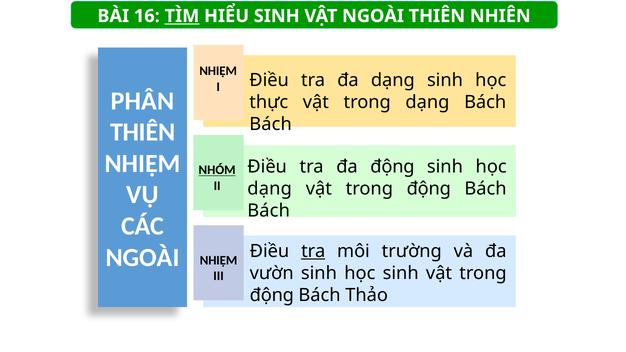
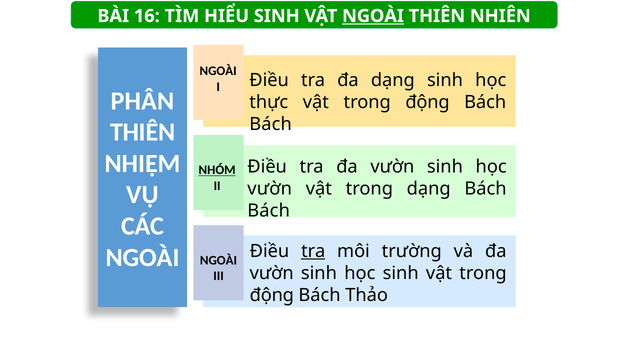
TÌM underline: present -> none
NGOÀI at (373, 16) underline: none -> present
NHIỆM at (218, 71): NHIỆM -> NGOÀI
thực vật trong dạng: dạng -> động
tra đa động: động -> vườn
dạng at (270, 189): dạng -> vườn
động at (429, 189): động -> dạng
NHIỆM at (219, 260): NHIỆM -> NGOÀI
